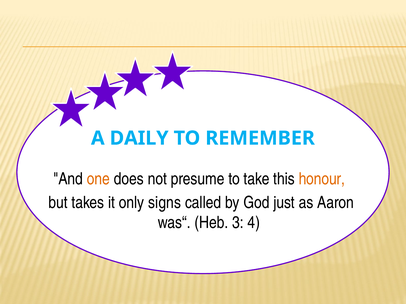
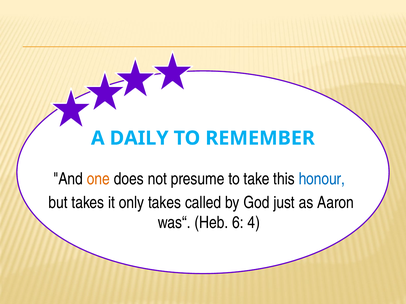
honour colour: orange -> blue
only signs: signs -> takes
3: 3 -> 6
